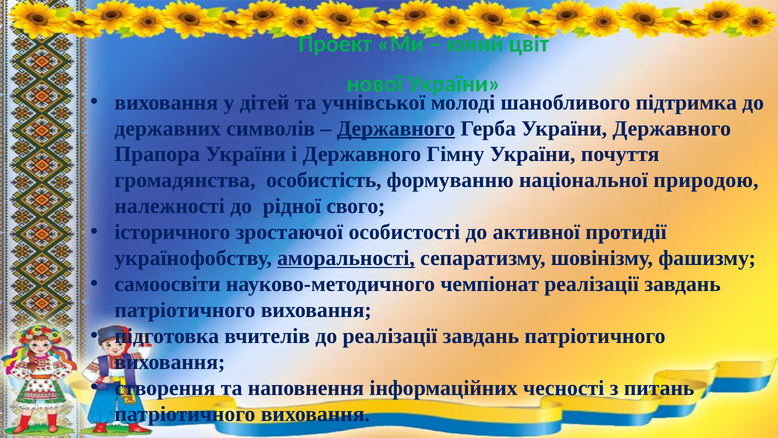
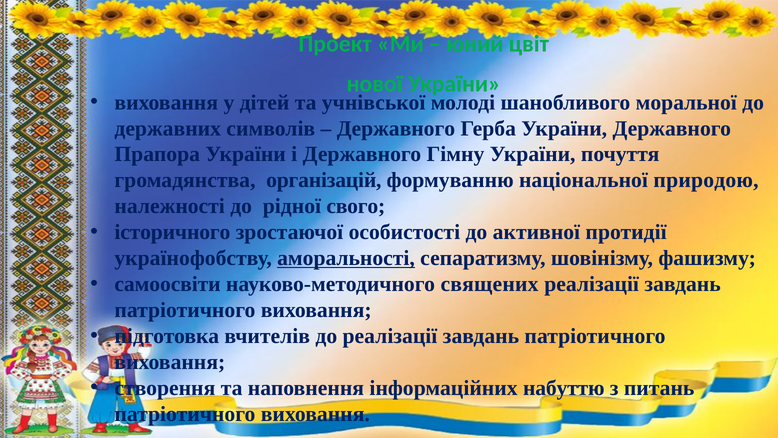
підтримка: підтримка -> моральної
Державного at (396, 128) underline: present -> none
особистість: особистість -> організацій
чемпіонат: чемпіонат -> священих
чесності: чесності -> набуттю
